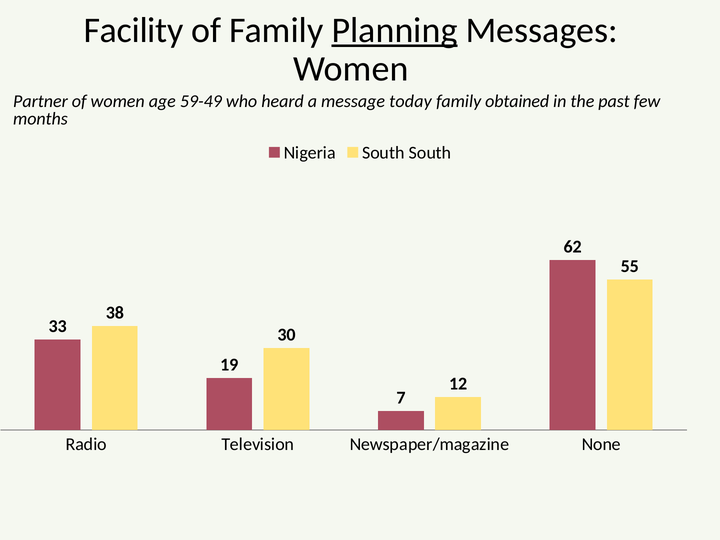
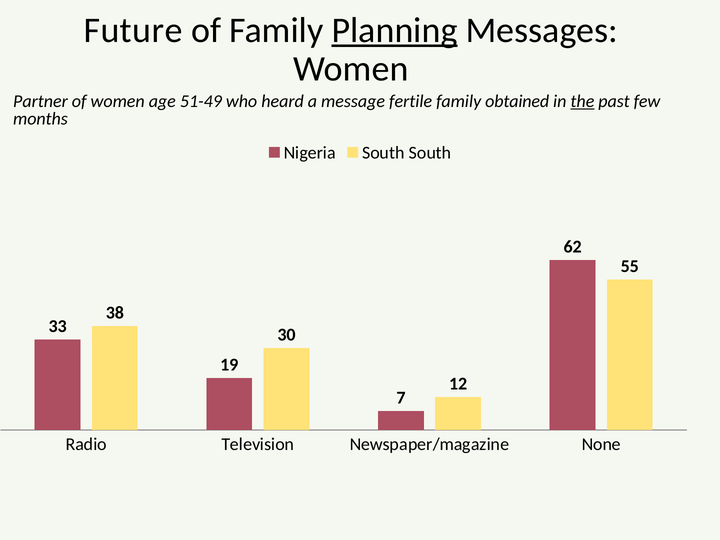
Facility: Facility -> Future
59-49: 59-49 -> 51-49
today: today -> fertile
the underline: none -> present
